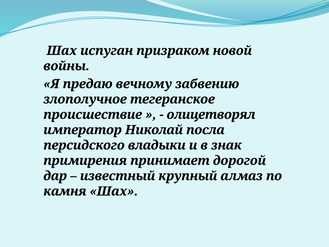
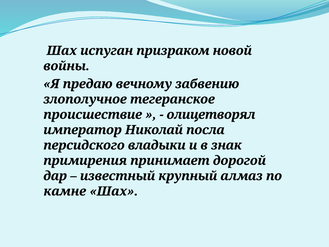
камня: камня -> камне
